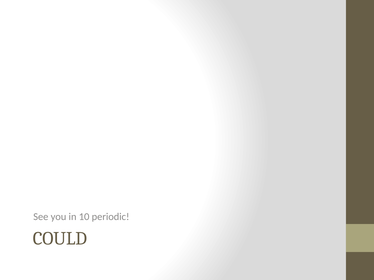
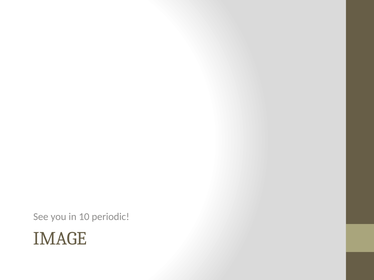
COULD: COULD -> IMAGE
